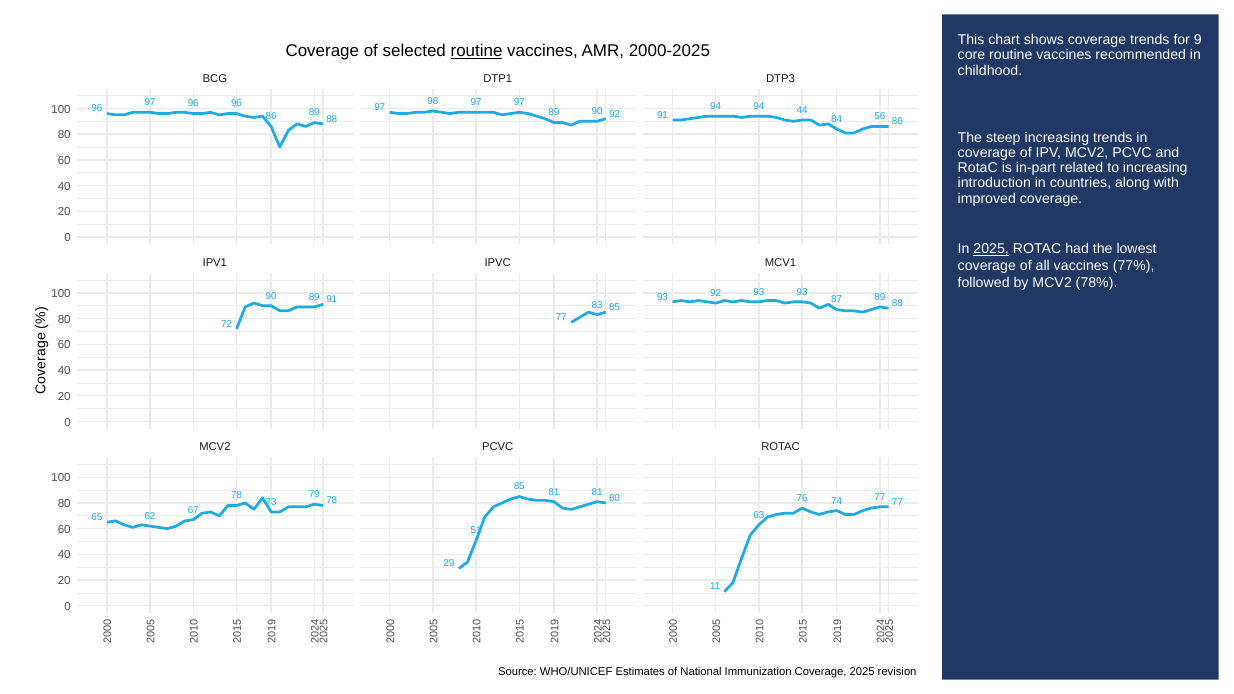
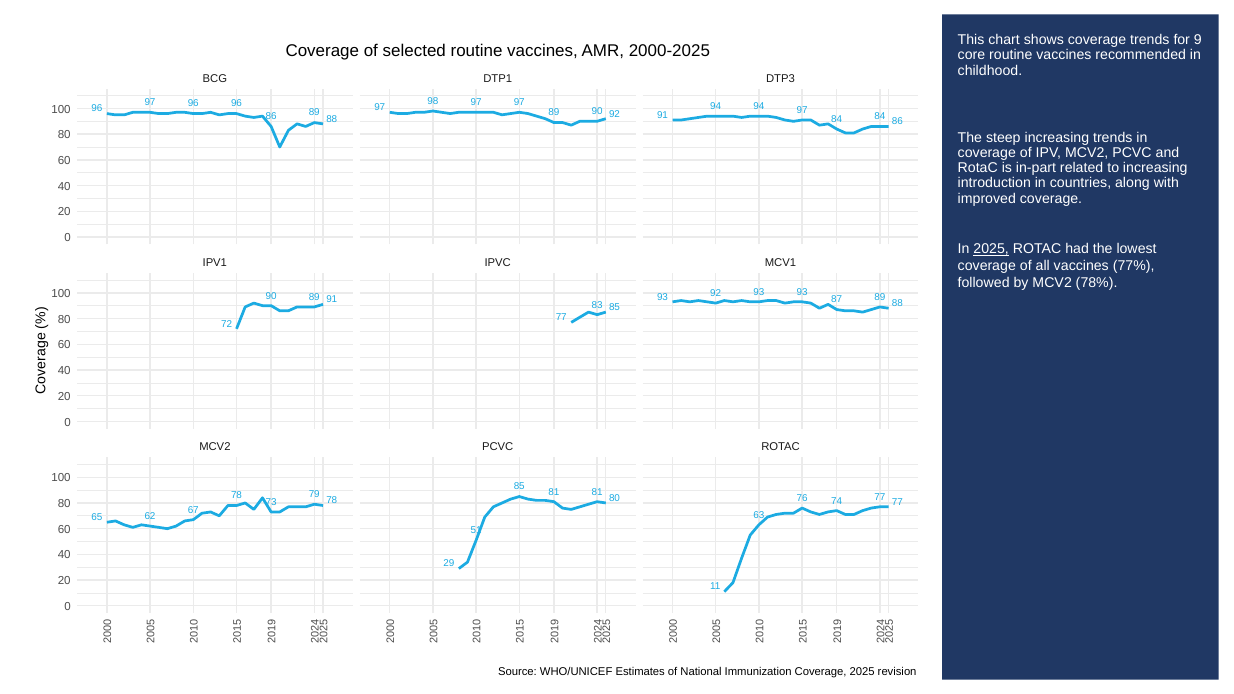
routine at (477, 51) underline: present -> none
94 44: 44 -> 97
84 56: 56 -> 84
